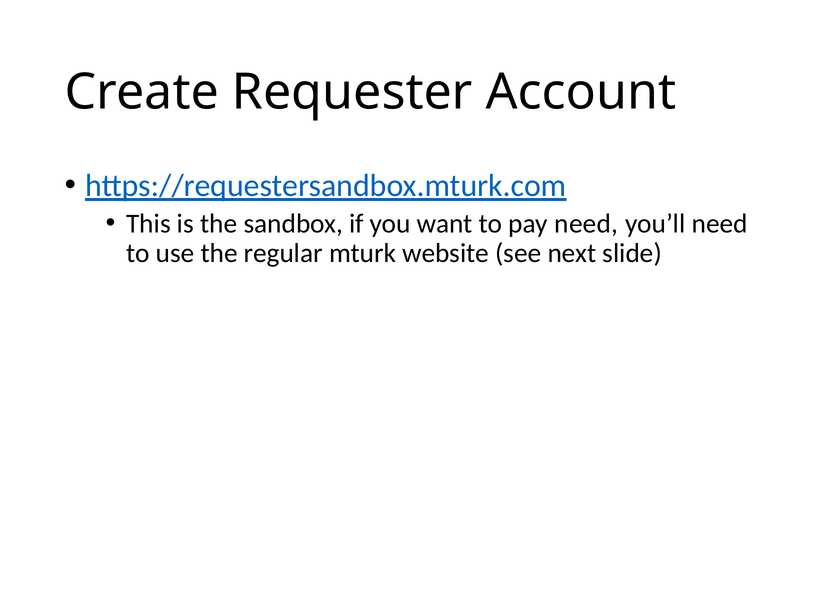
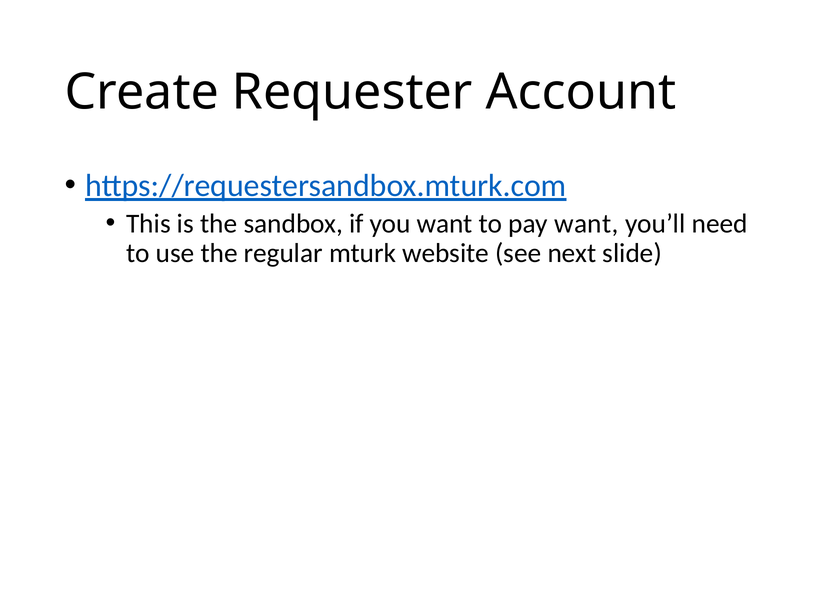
pay need: need -> want
